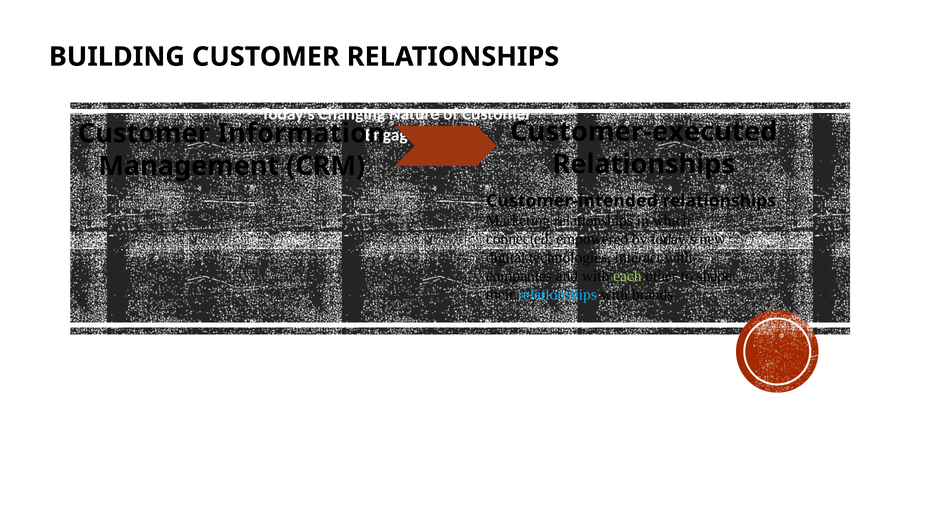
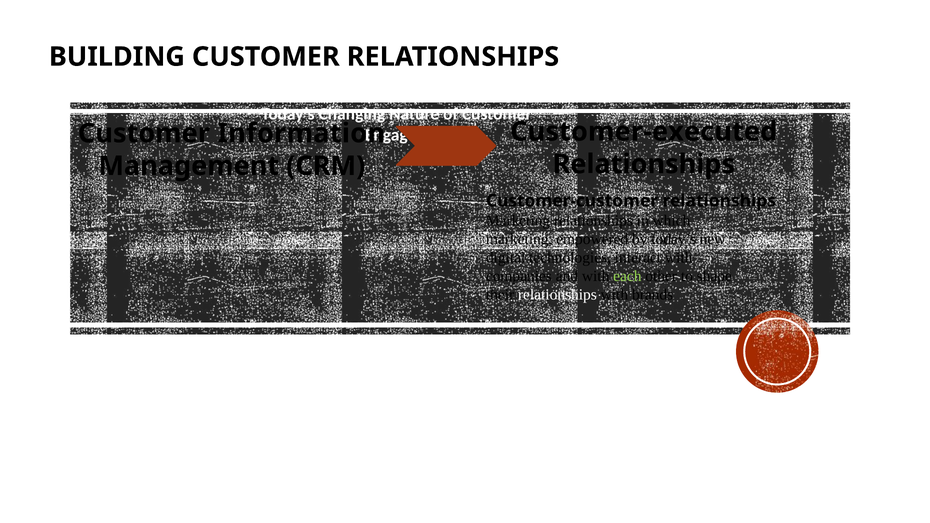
Customer-intended: Customer-intended -> Customer-customer
connected at (519, 239): connected -> marketing
relationships at (557, 295) colour: light blue -> white
